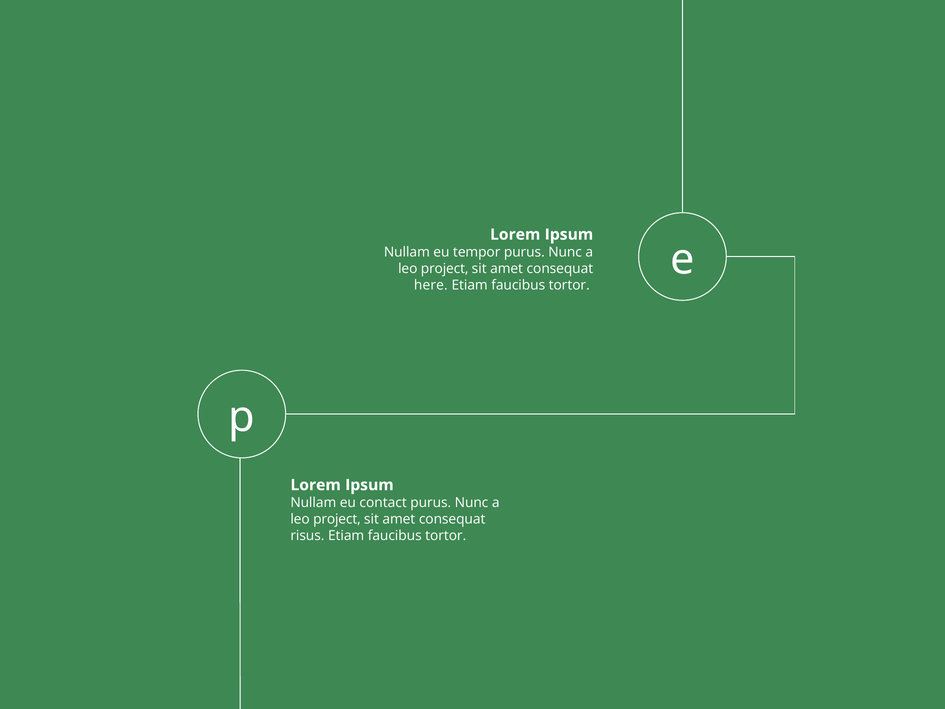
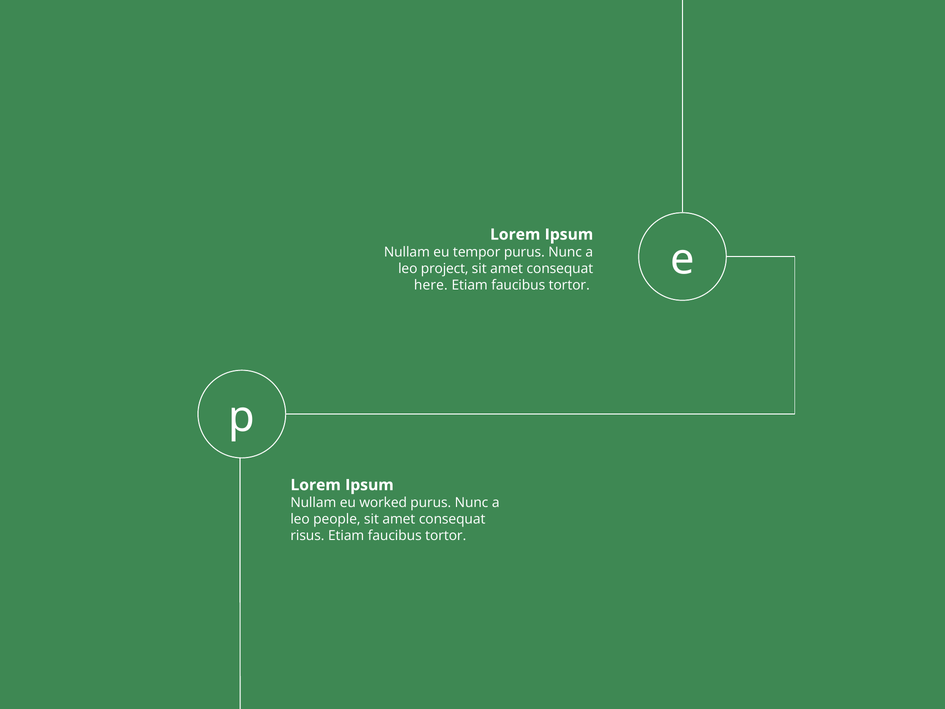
contact: contact -> worked
project at (337, 519): project -> people
